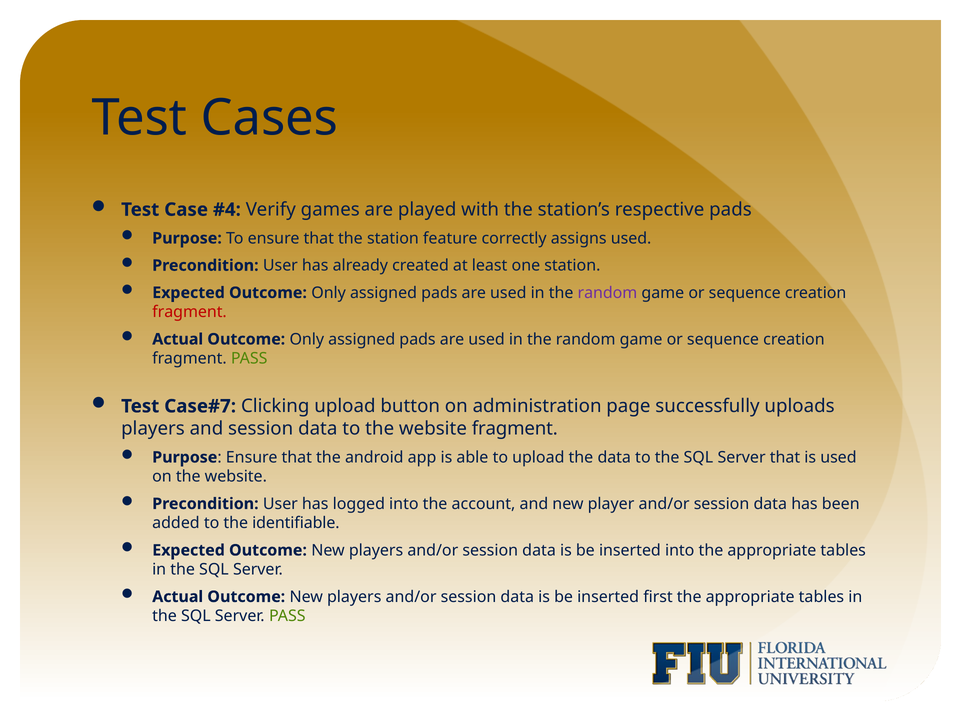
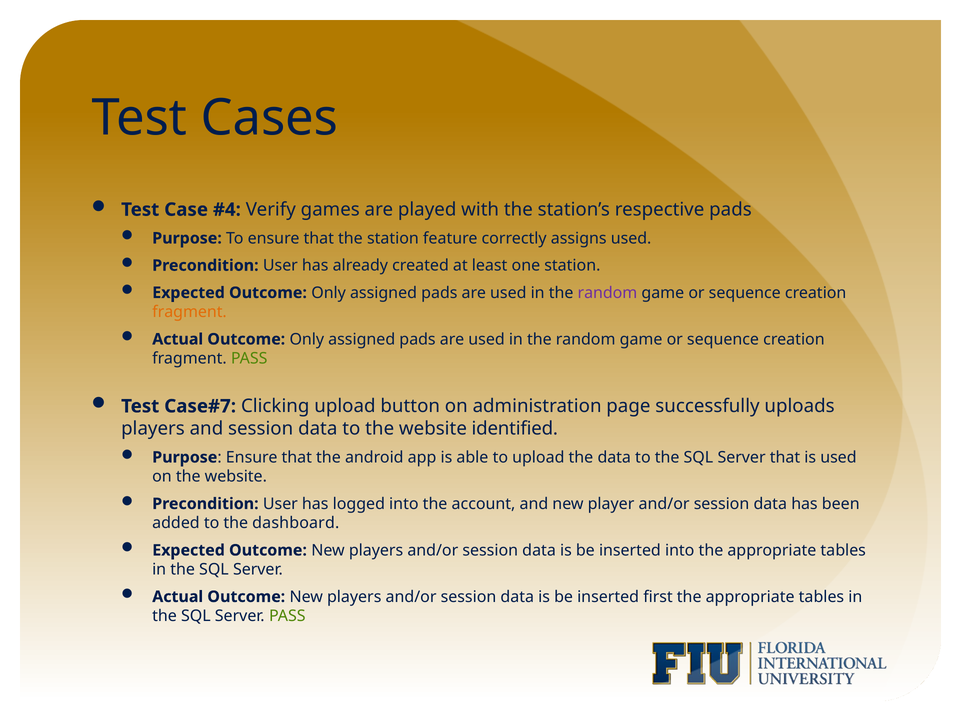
fragment at (190, 312) colour: red -> orange
website fragment: fragment -> identified
identifiable: identifiable -> dashboard
